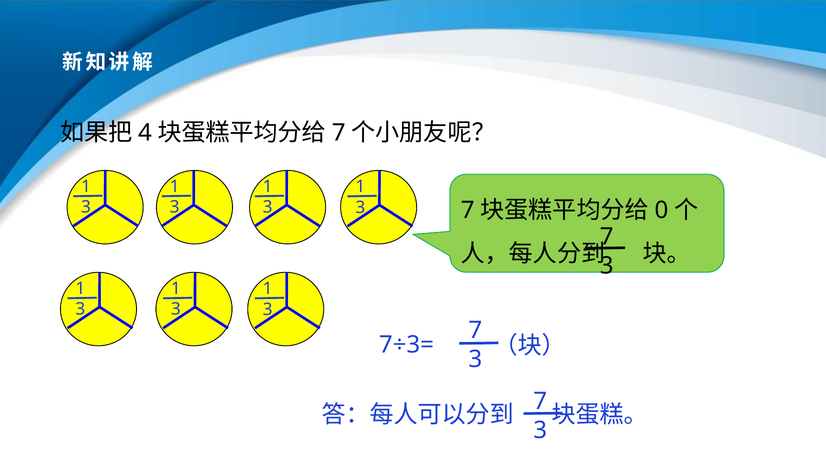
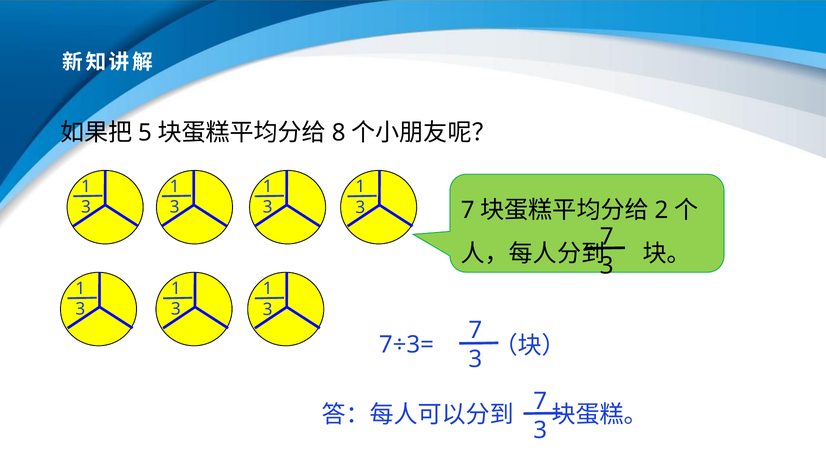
4: 4 -> 5
7 at (339, 132): 7 -> 8
0: 0 -> 2
